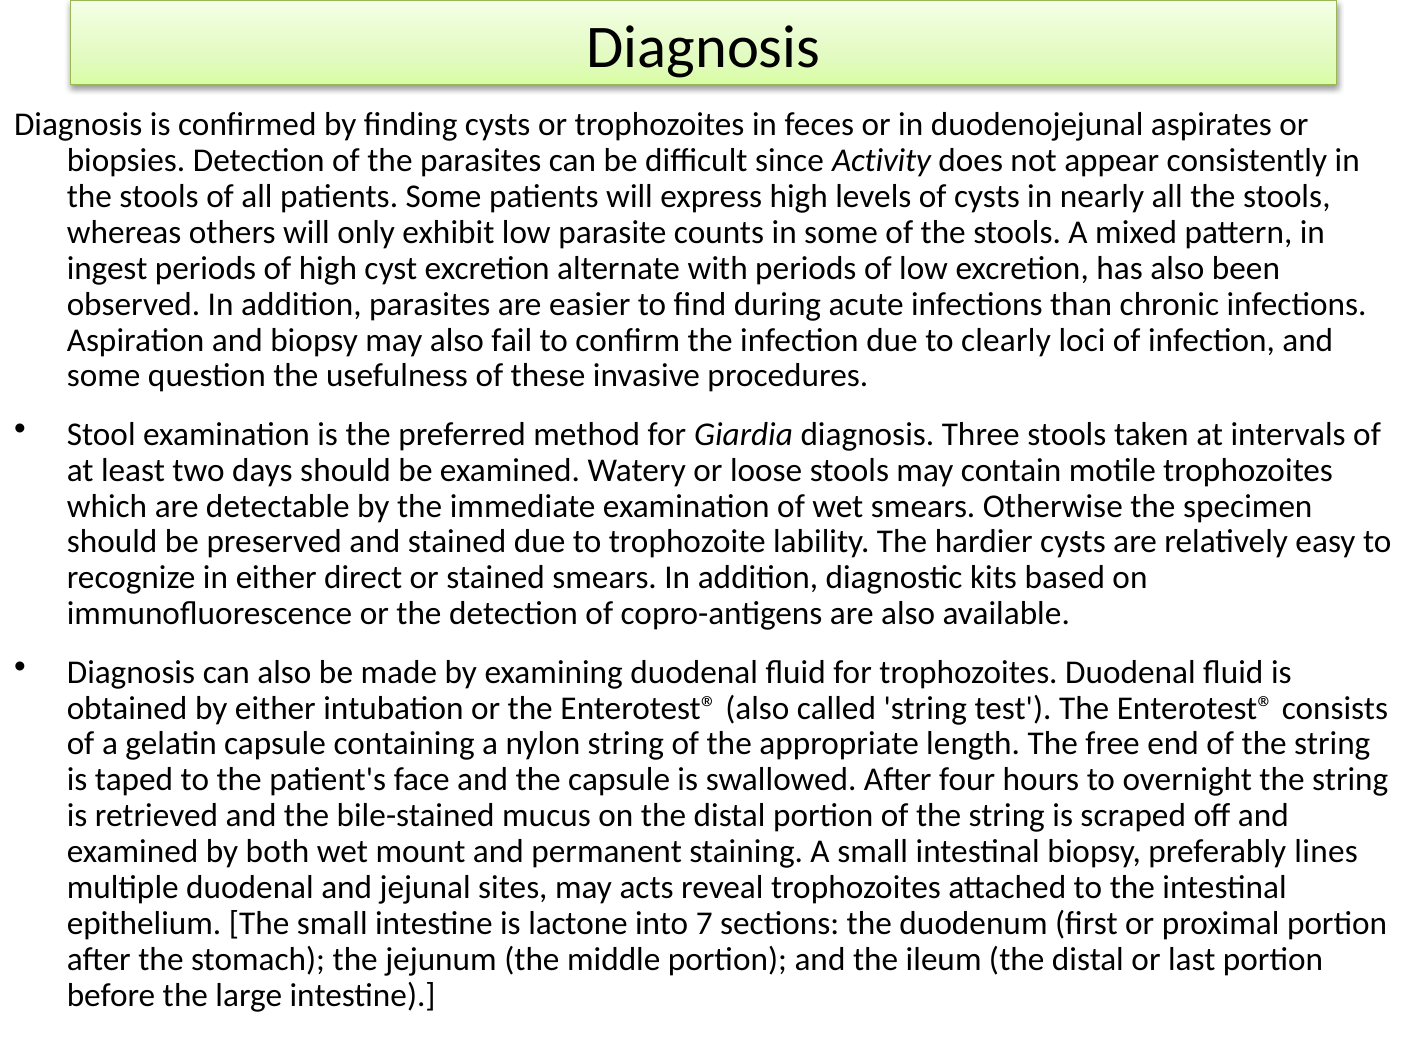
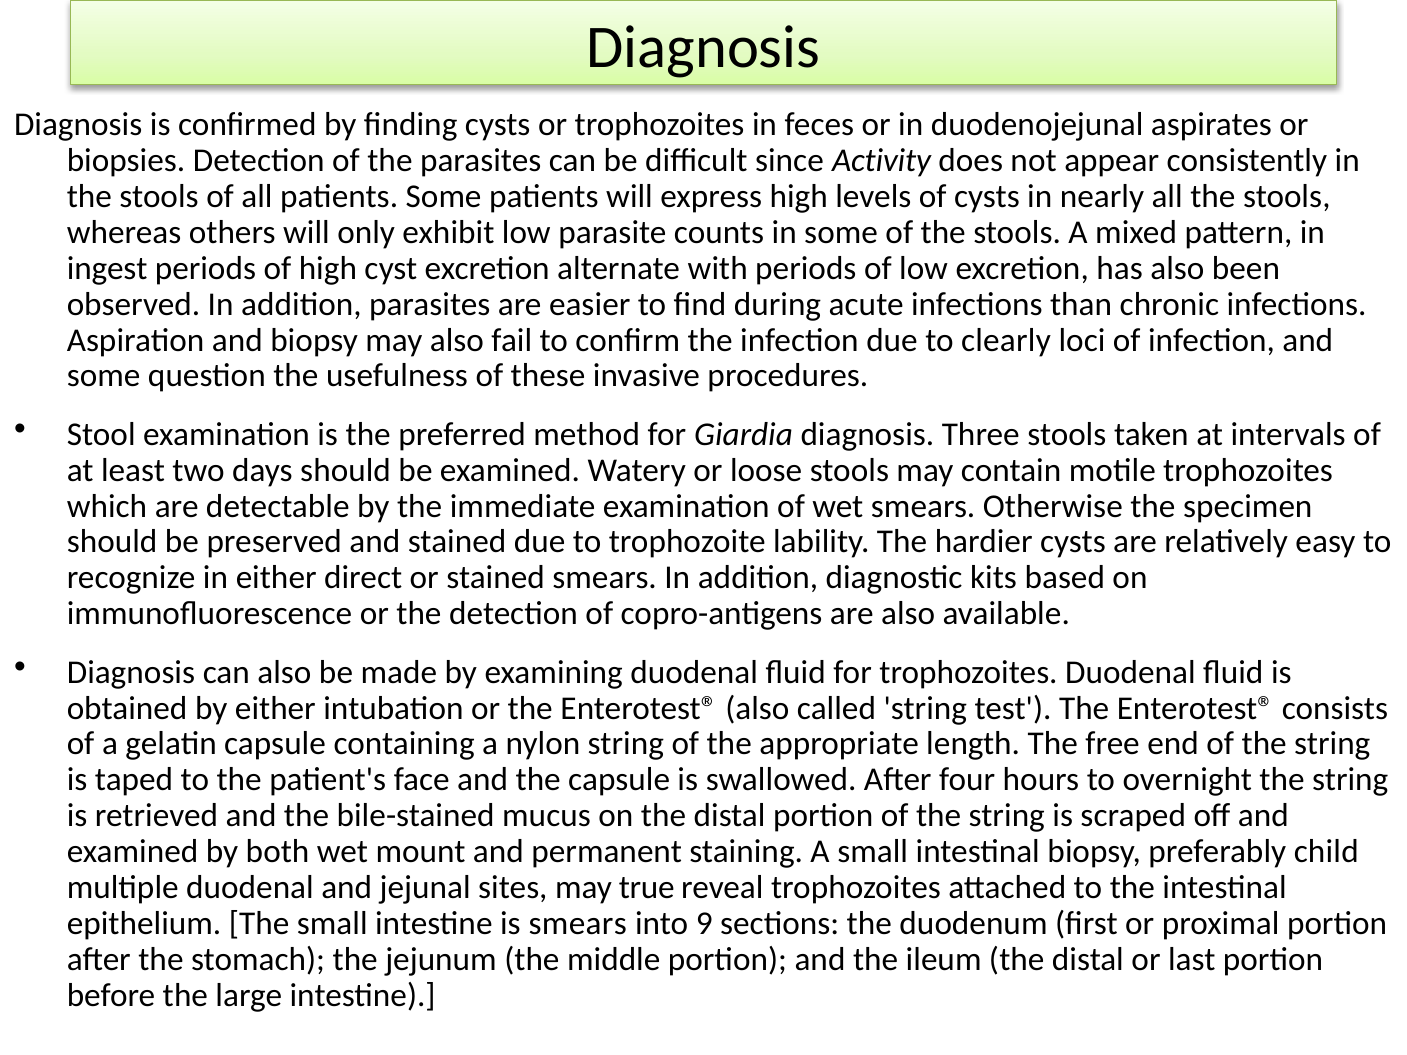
lines: lines -> child
acts: acts -> true
is lactone: lactone -> smears
7: 7 -> 9
